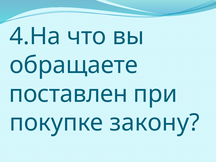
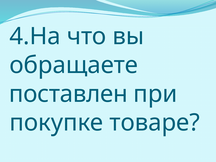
закону: закону -> товаре
